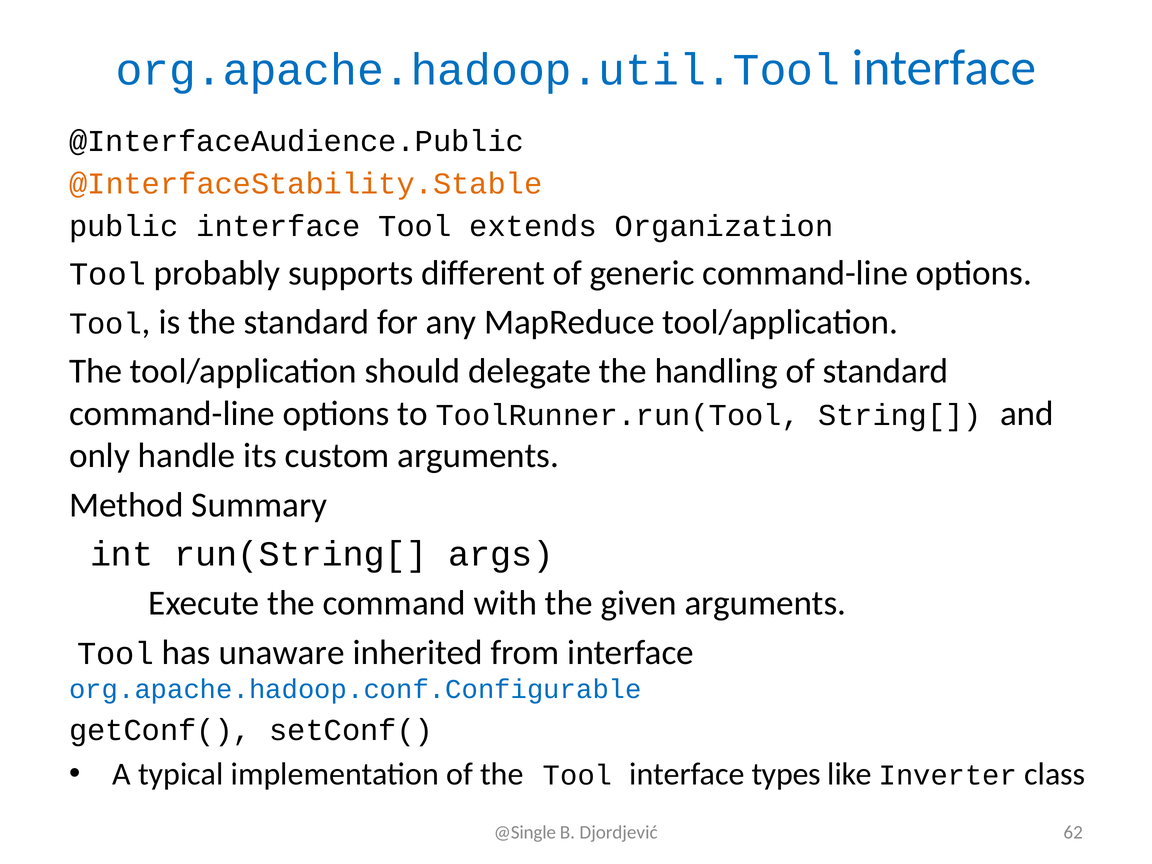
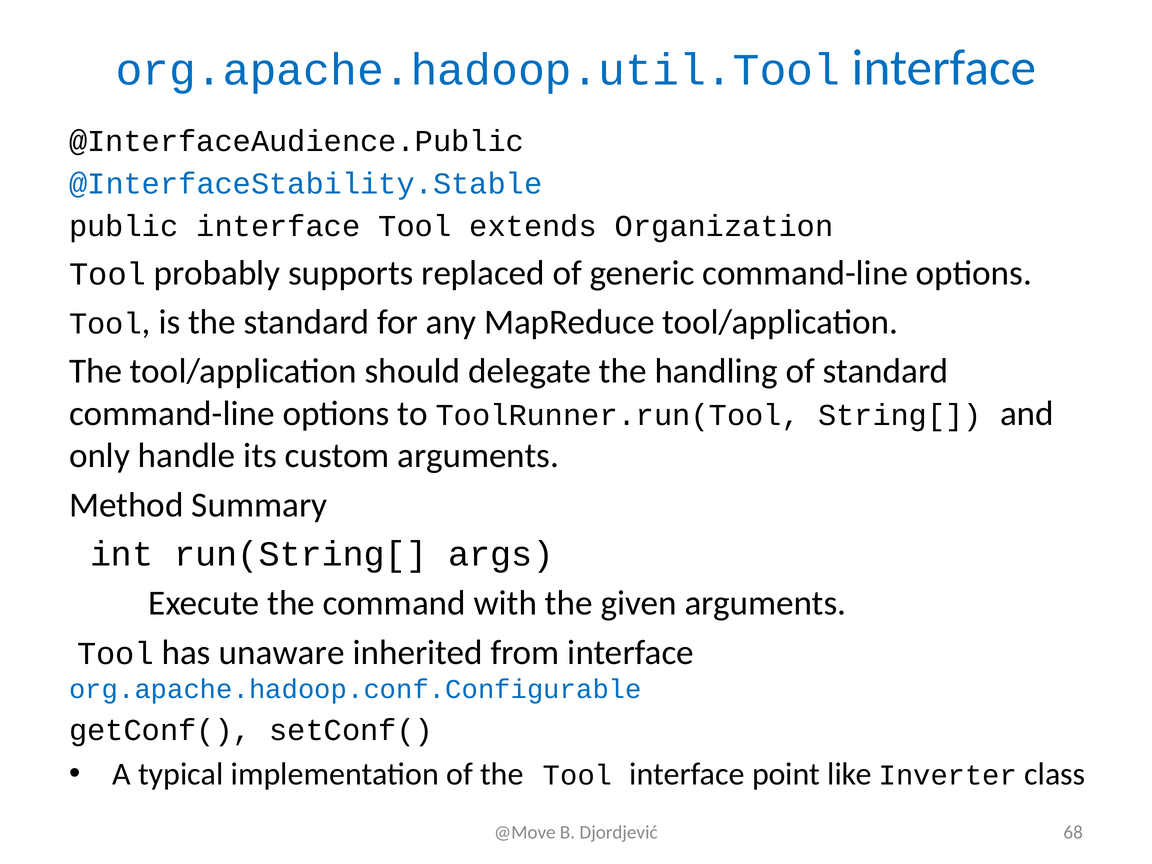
@InterfaceStability.Stable colour: orange -> blue
different: different -> replaced
types: types -> point
@Single: @Single -> @Move
62: 62 -> 68
